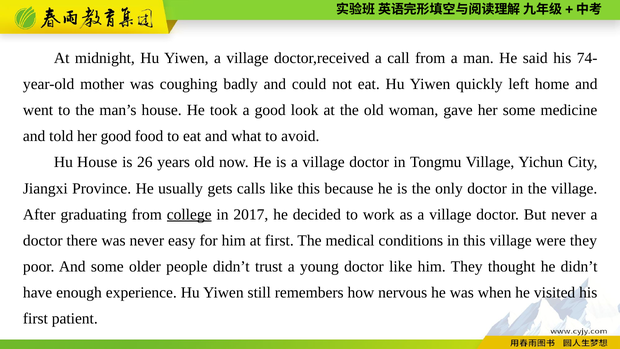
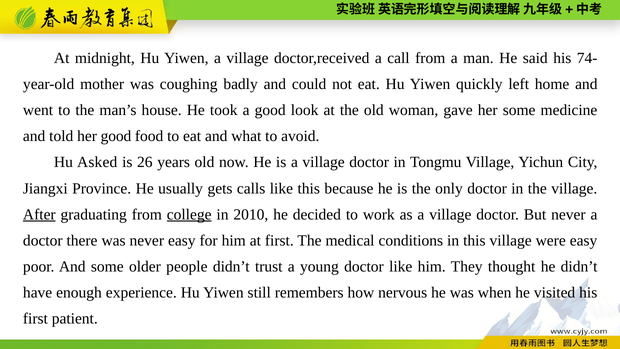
Hu House: House -> Asked
After underline: none -> present
2017: 2017 -> 2010
were they: they -> easy
